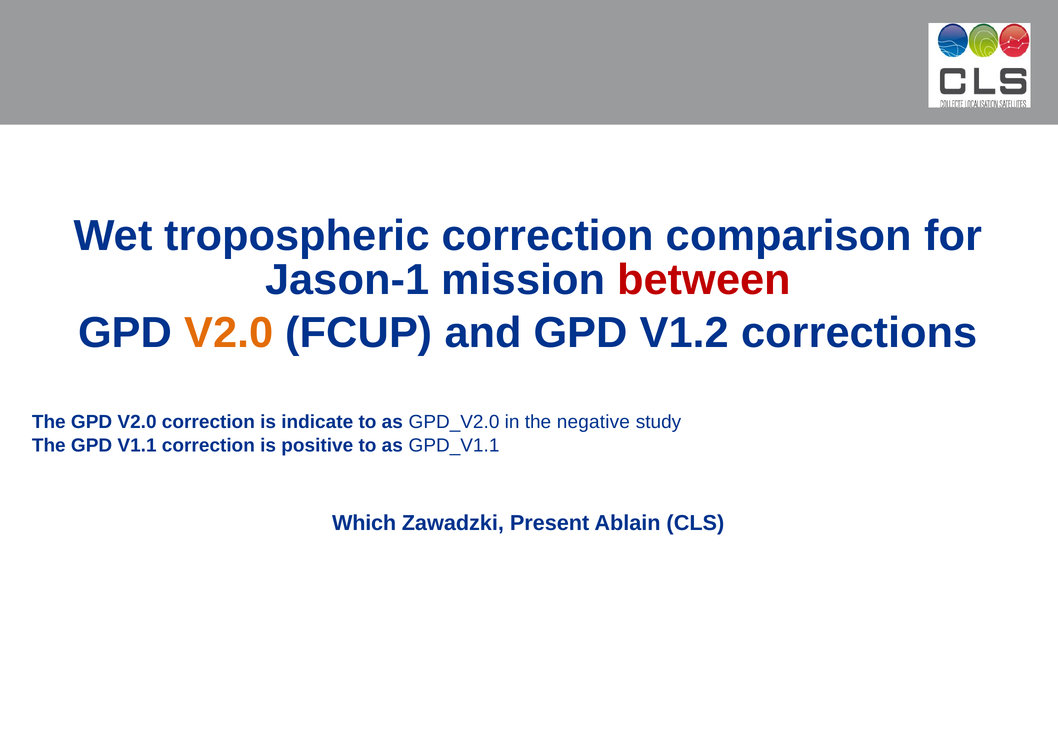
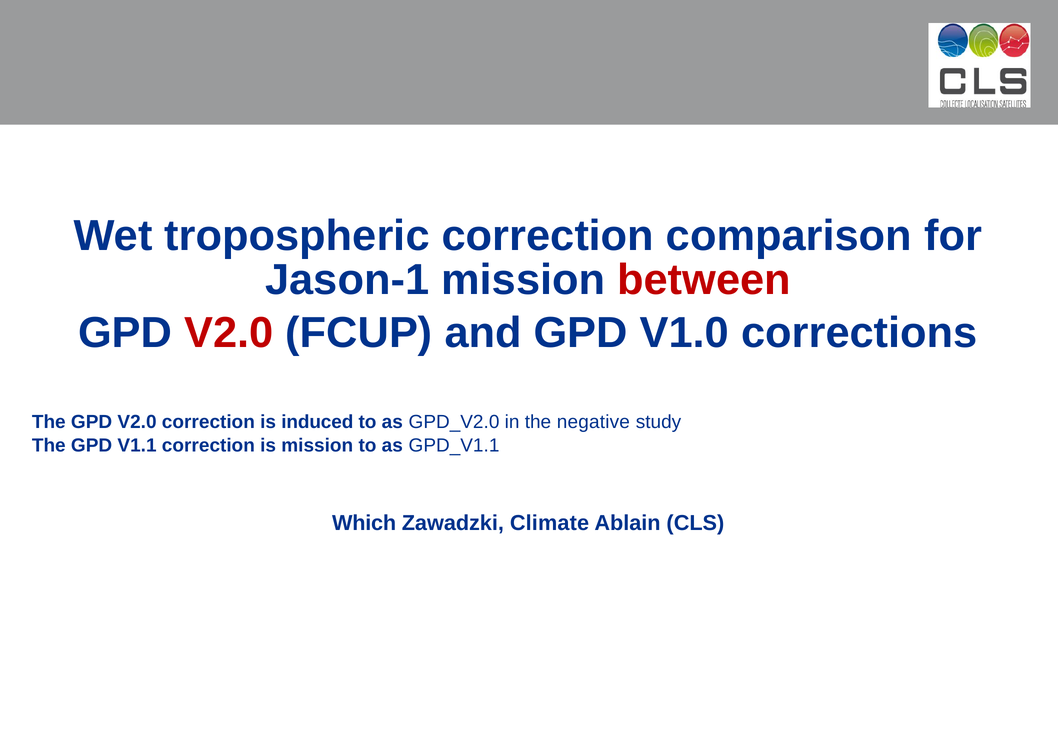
V2.0 at (229, 333) colour: orange -> red
V1.2: V1.2 -> V1.0
indicate: indicate -> induced
is positive: positive -> mission
Present: Present -> Climate
